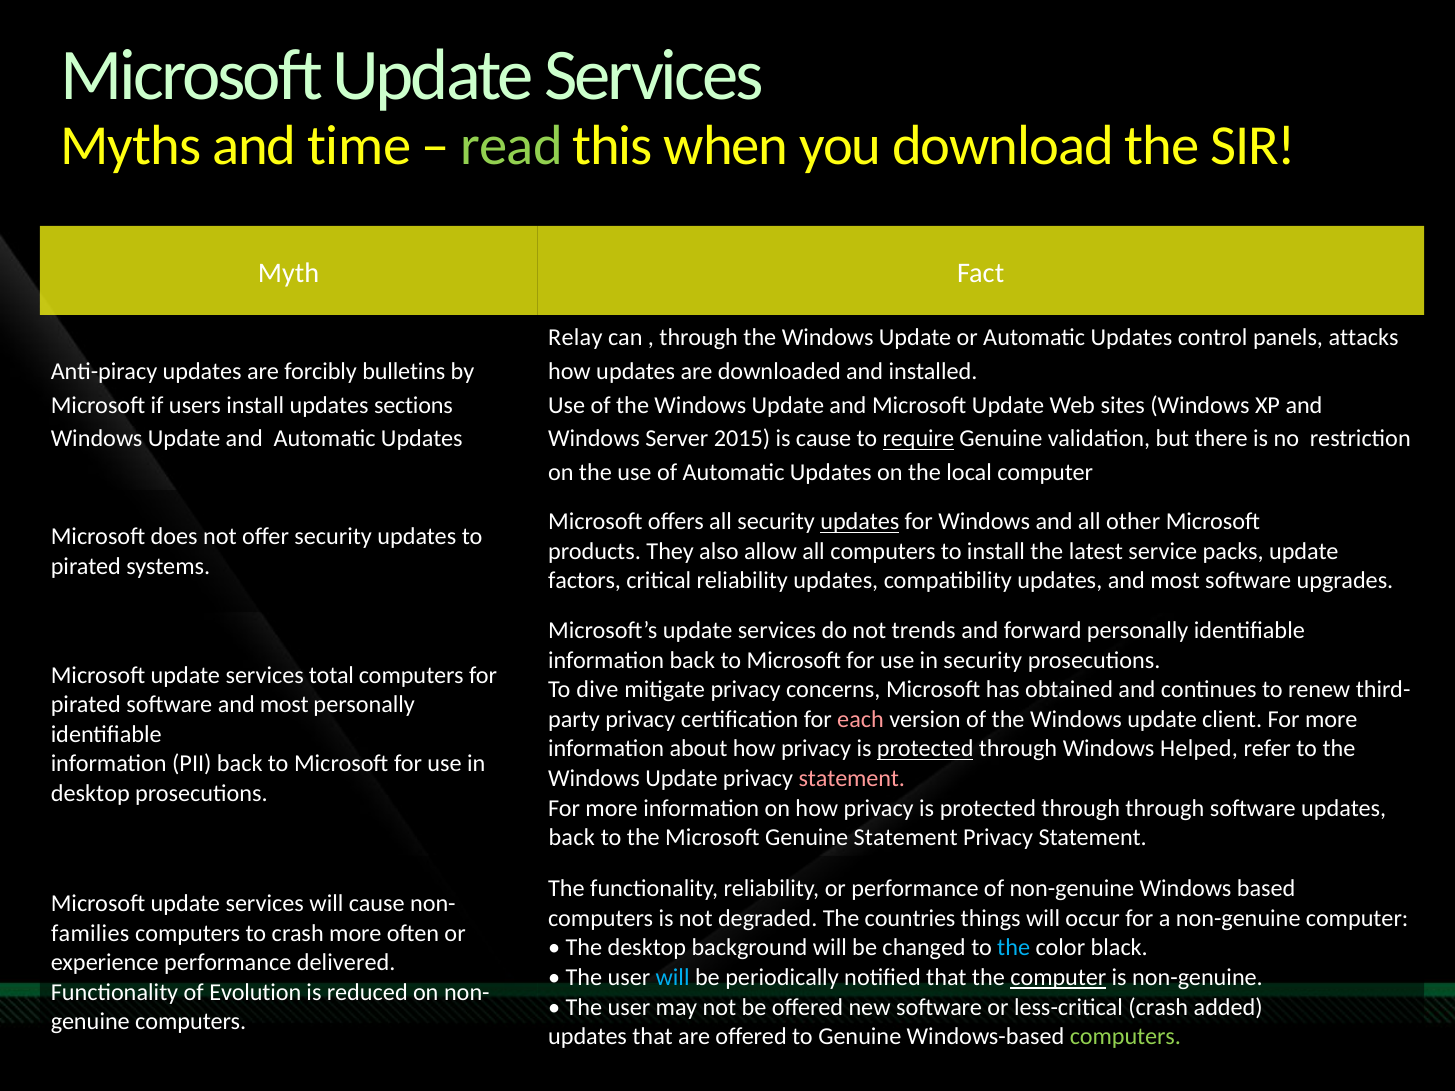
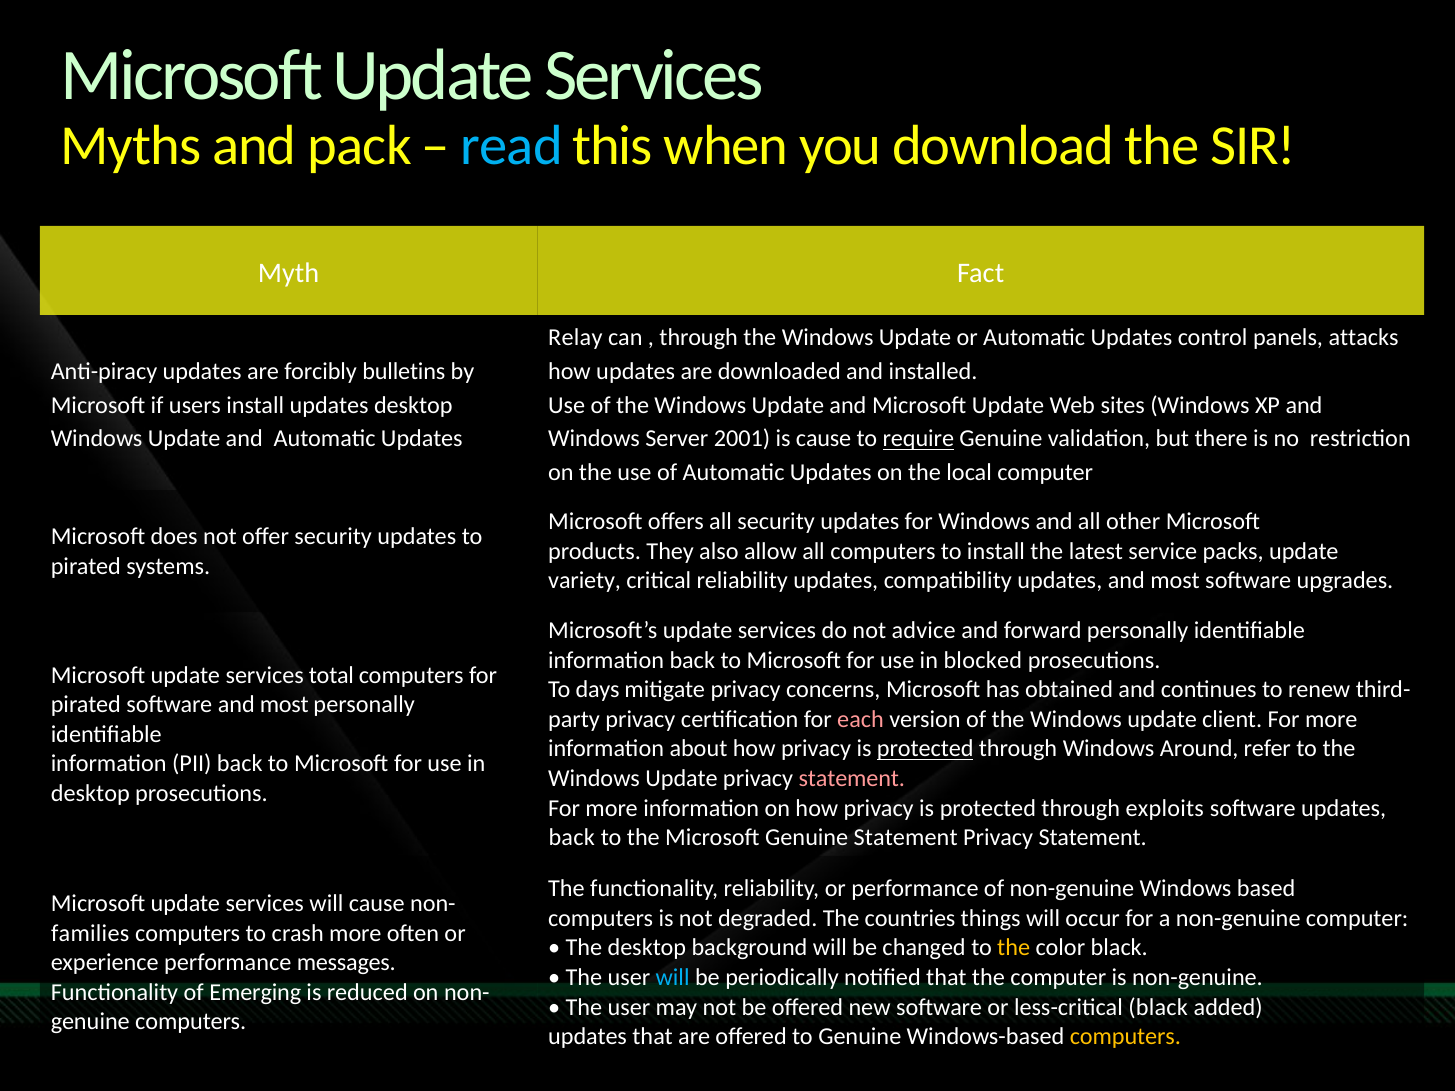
time: time -> pack
read colour: light green -> light blue
updates sections: sections -> desktop
2015: 2015 -> 2001
updates at (860, 522) underline: present -> none
factors: factors -> variety
trends: trends -> advice
in security: security -> blocked
dive: dive -> days
Helped: Helped -> Around
through through: through -> exploits
the at (1014, 948) colour: light blue -> yellow
delivered: delivered -> messages
computer at (1058, 978) underline: present -> none
Evolution: Evolution -> Emerging
less-critical crash: crash -> black
computers at (1125, 1037) colour: light green -> yellow
